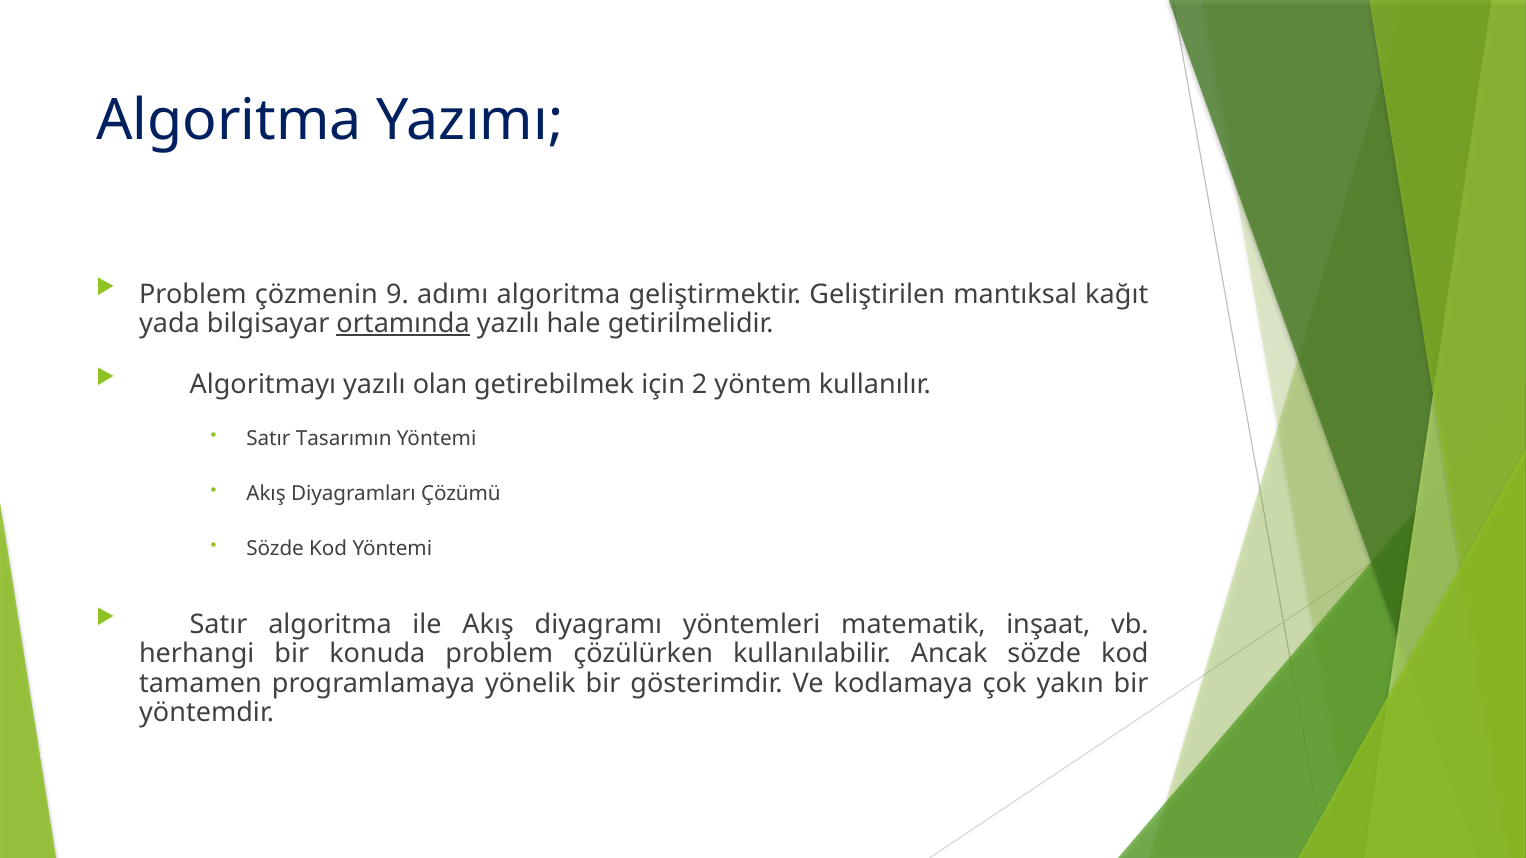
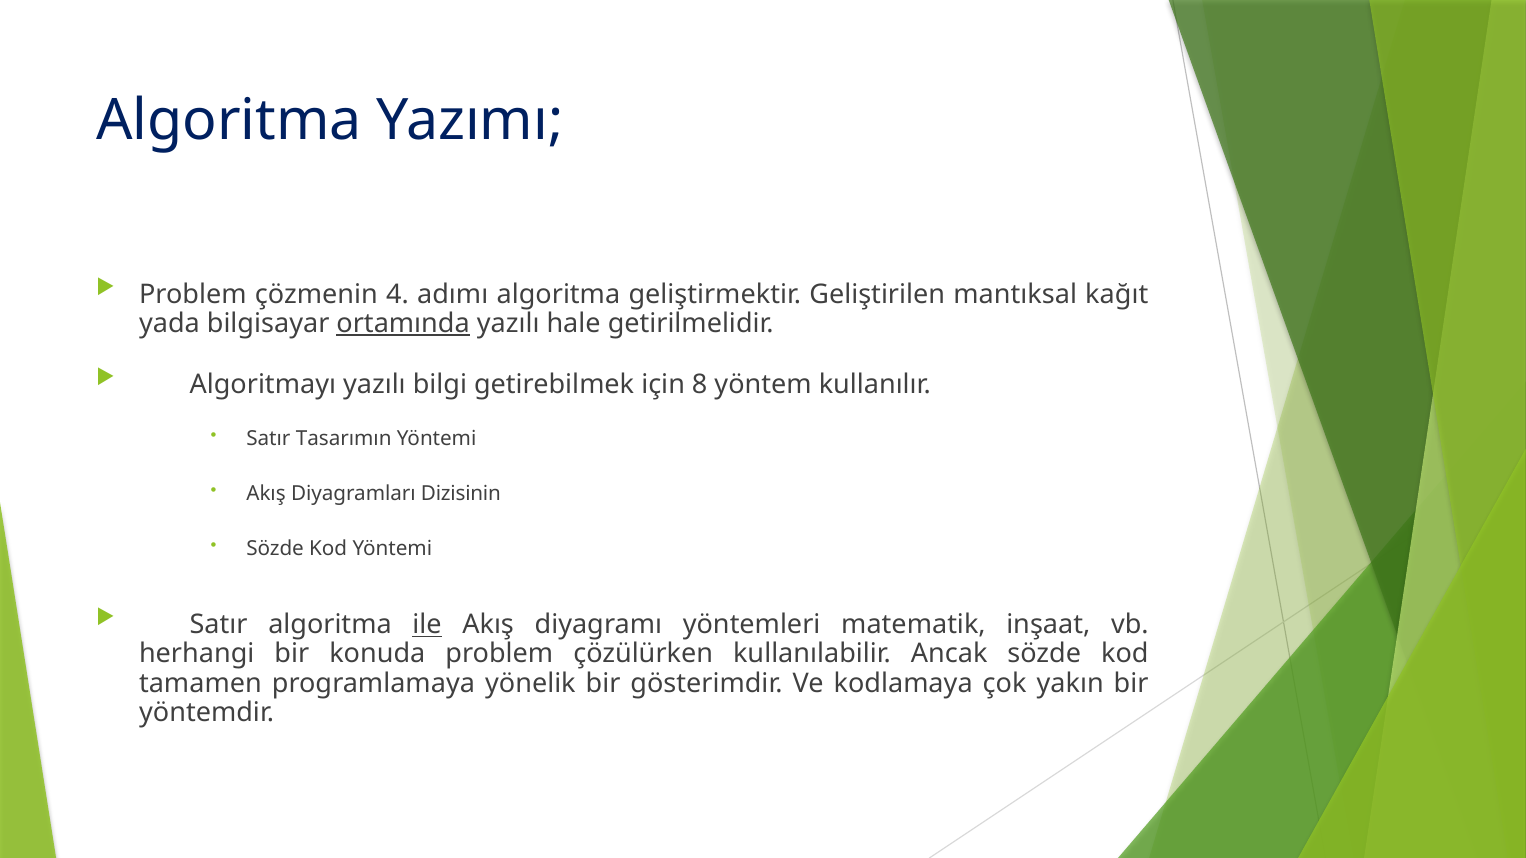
9: 9 -> 4
olan: olan -> bilgi
2: 2 -> 8
Çözümü: Çözümü -> Dizisinin
ile underline: none -> present
